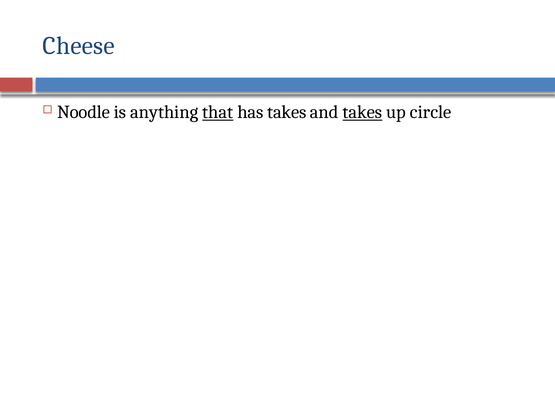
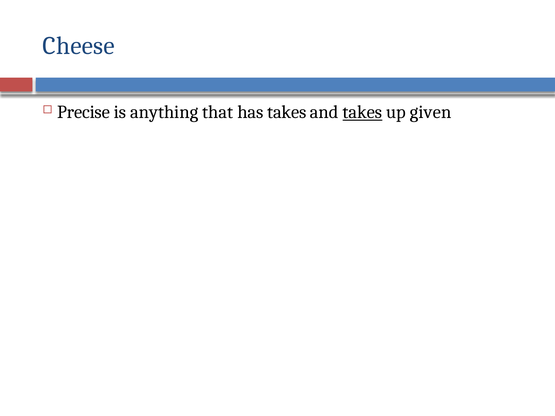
Noodle: Noodle -> Precise
that underline: present -> none
circle: circle -> given
